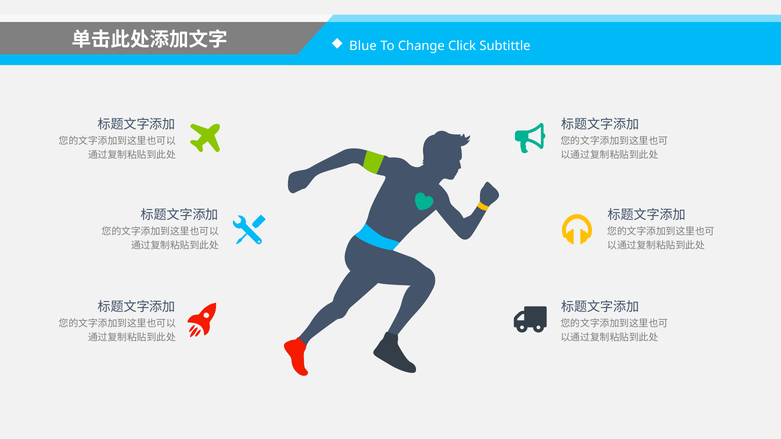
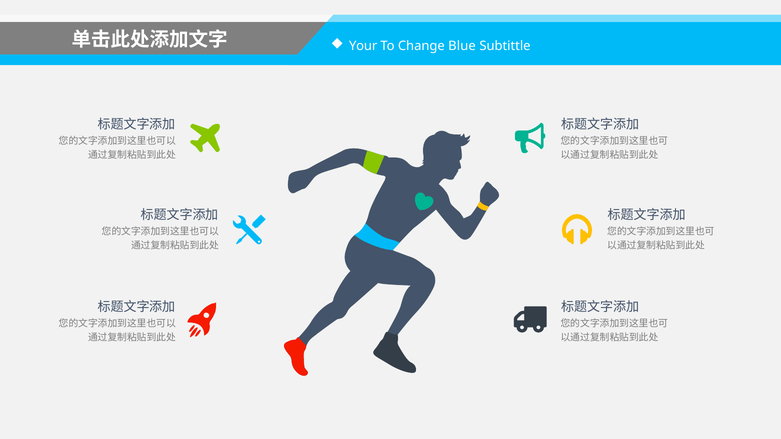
Blue: Blue -> Your
Click: Click -> Blue
